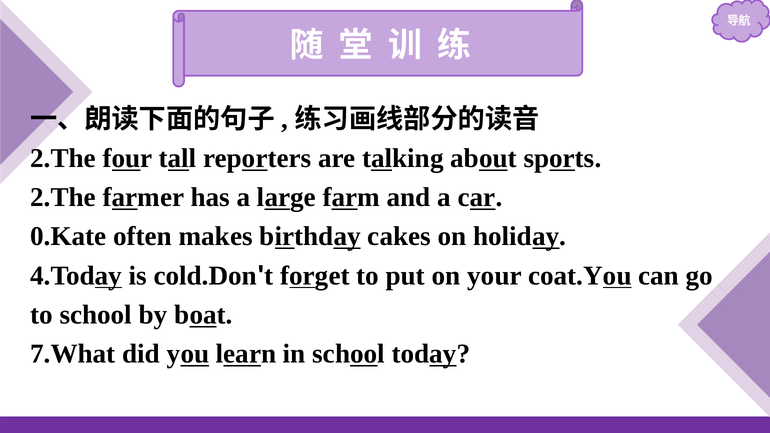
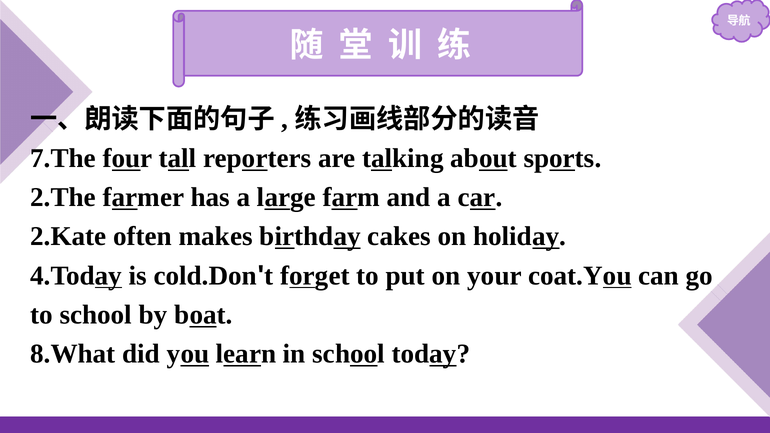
2.The at (63, 158): 2.The -> 7.The
0.Kate: 0.Kate -> 2.Kate
7.What: 7.What -> 8.What
